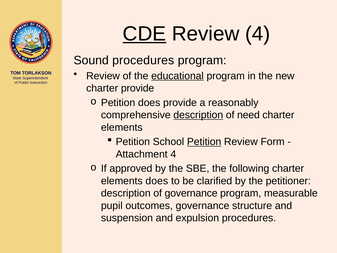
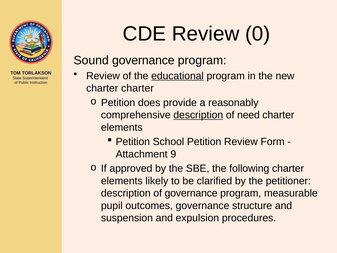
CDE underline: present -> none
Review 4: 4 -> 0
Sound procedures: procedures -> governance
charter provide: provide -> charter
Petition at (204, 142) underline: present -> none
Attachment 4: 4 -> 9
elements does: does -> likely
